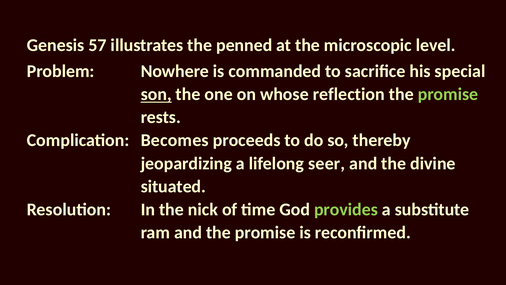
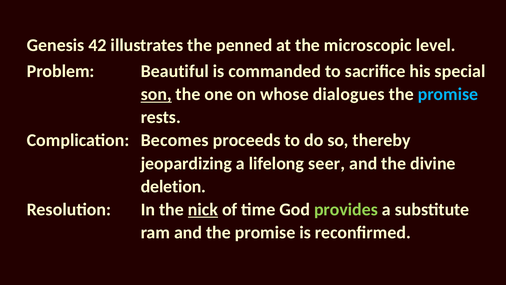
57: 57 -> 42
Nowhere: Nowhere -> Beautiful
reflection: reflection -> dialogues
promise at (448, 94) colour: light green -> light blue
situated: situated -> deletion
nick underline: none -> present
